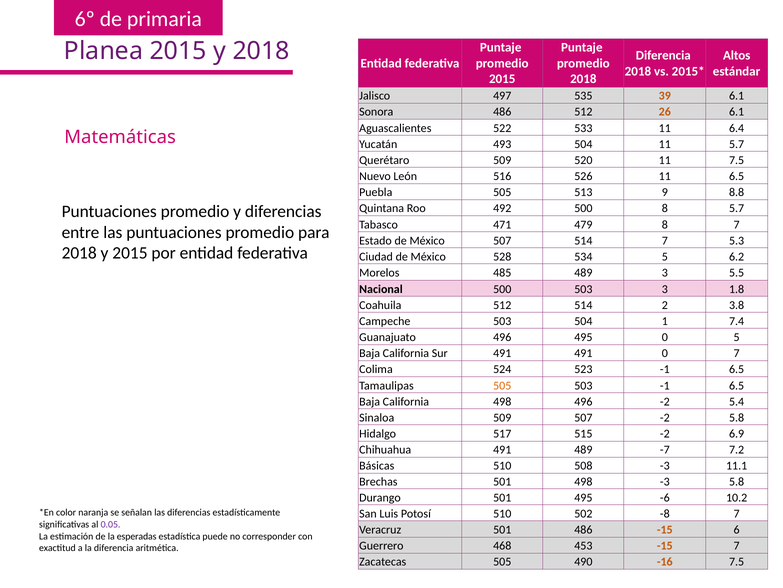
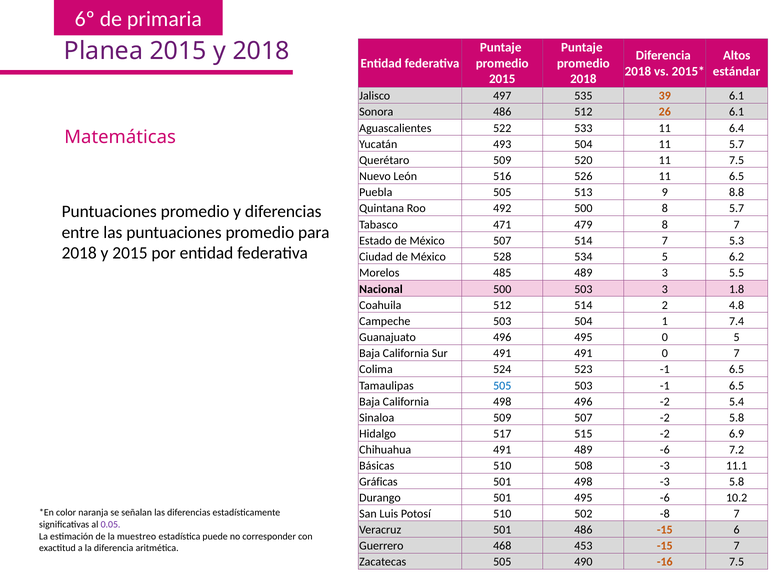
3.8: 3.8 -> 4.8
505 at (502, 385) colour: orange -> blue
489 -7: -7 -> -6
Brechas: Brechas -> Gráficas
esperadas: esperadas -> muestreo
